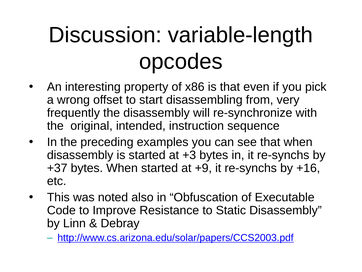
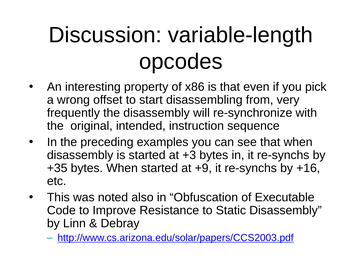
+37: +37 -> +35
